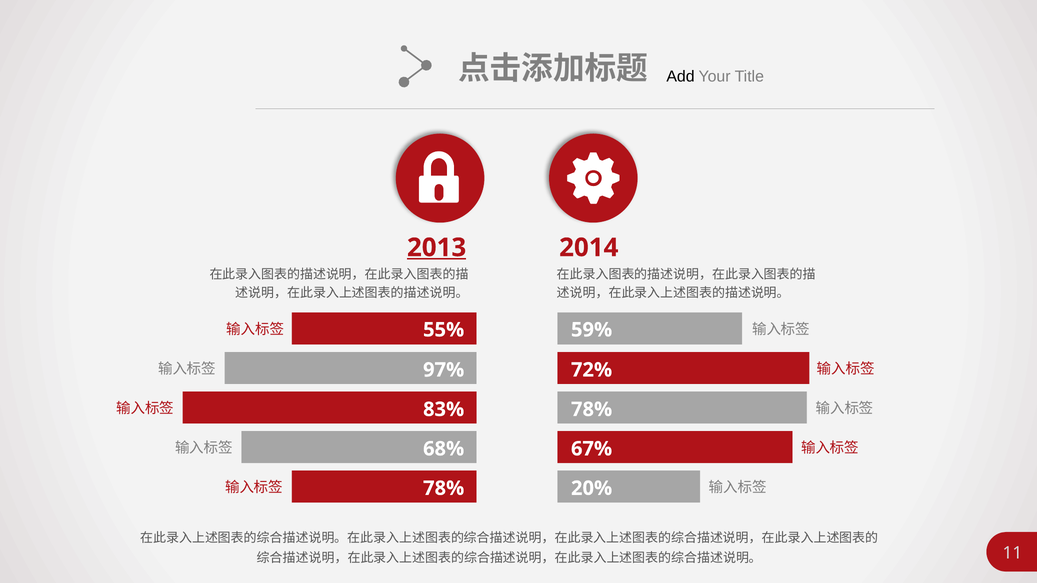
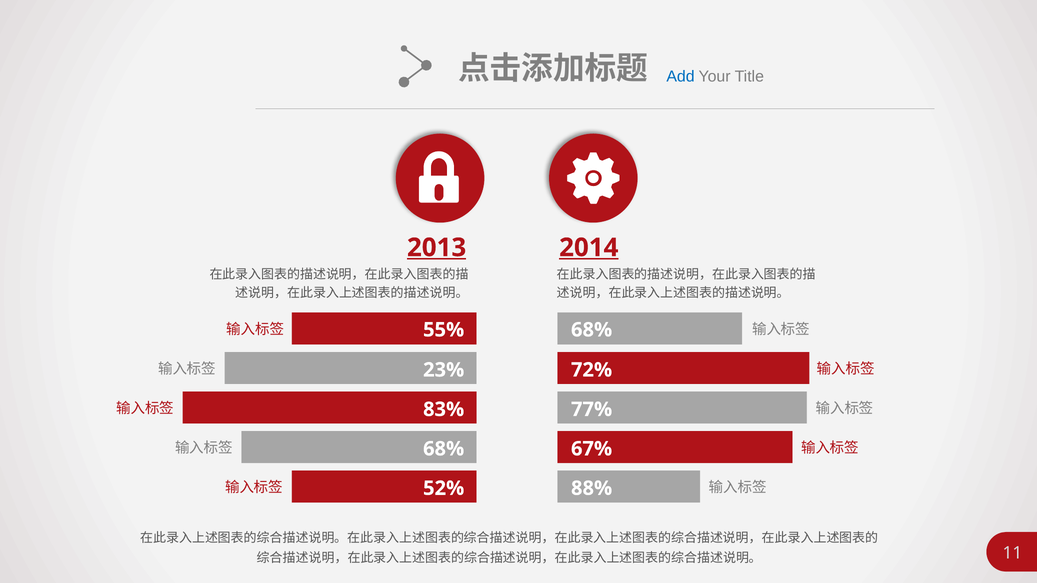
Add colour: black -> blue
2014 underline: none -> present
59% at (592, 330): 59% -> 68%
97%: 97% -> 23%
78% at (592, 410): 78% -> 77%
78% at (444, 489): 78% -> 52%
20%: 20% -> 88%
